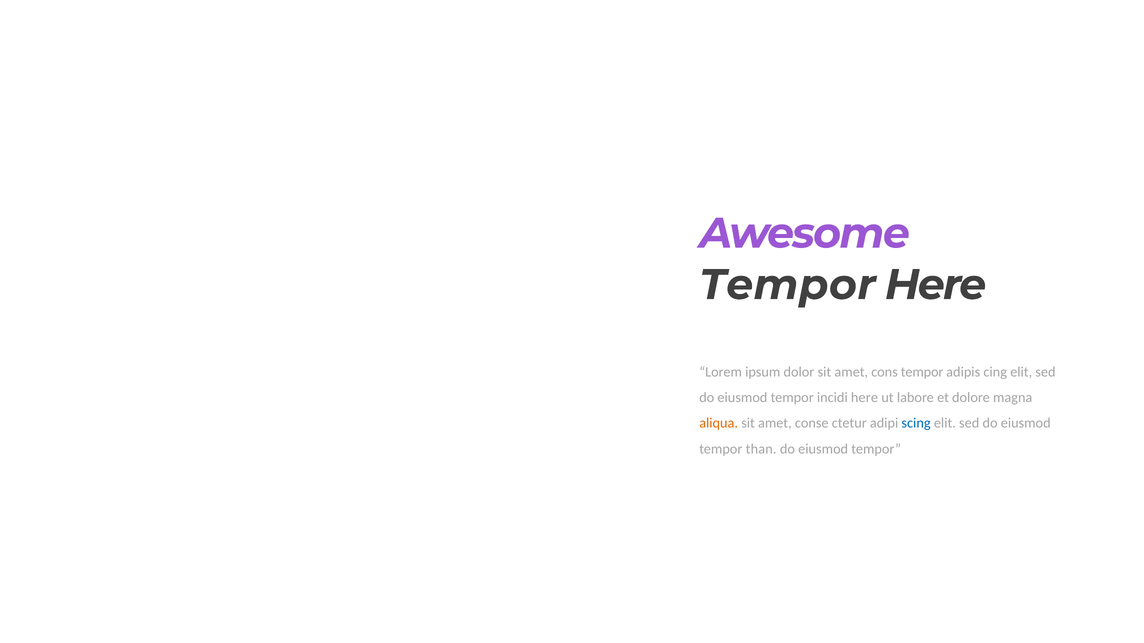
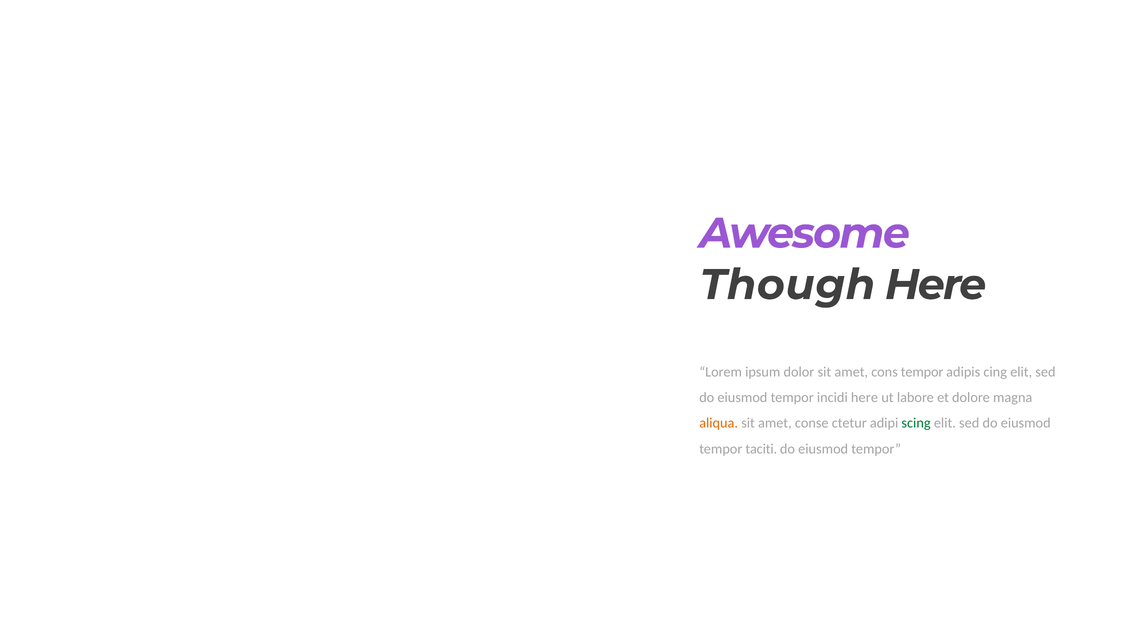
Tempor at (788, 285): Tempor -> Though
scing colour: blue -> green
than: than -> taciti
